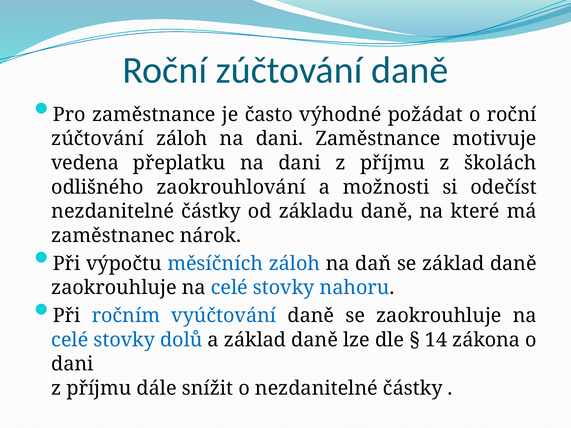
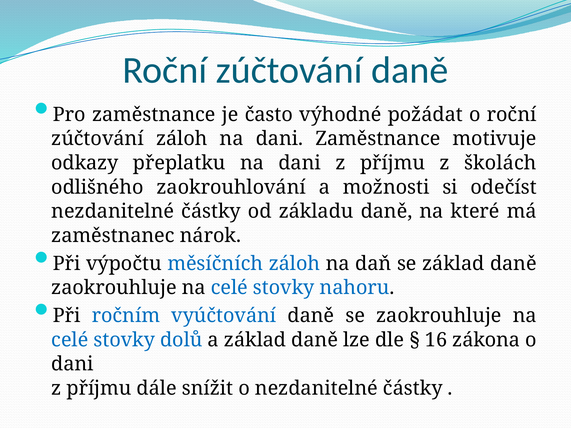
vedena: vedena -> odkazy
14: 14 -> 16
